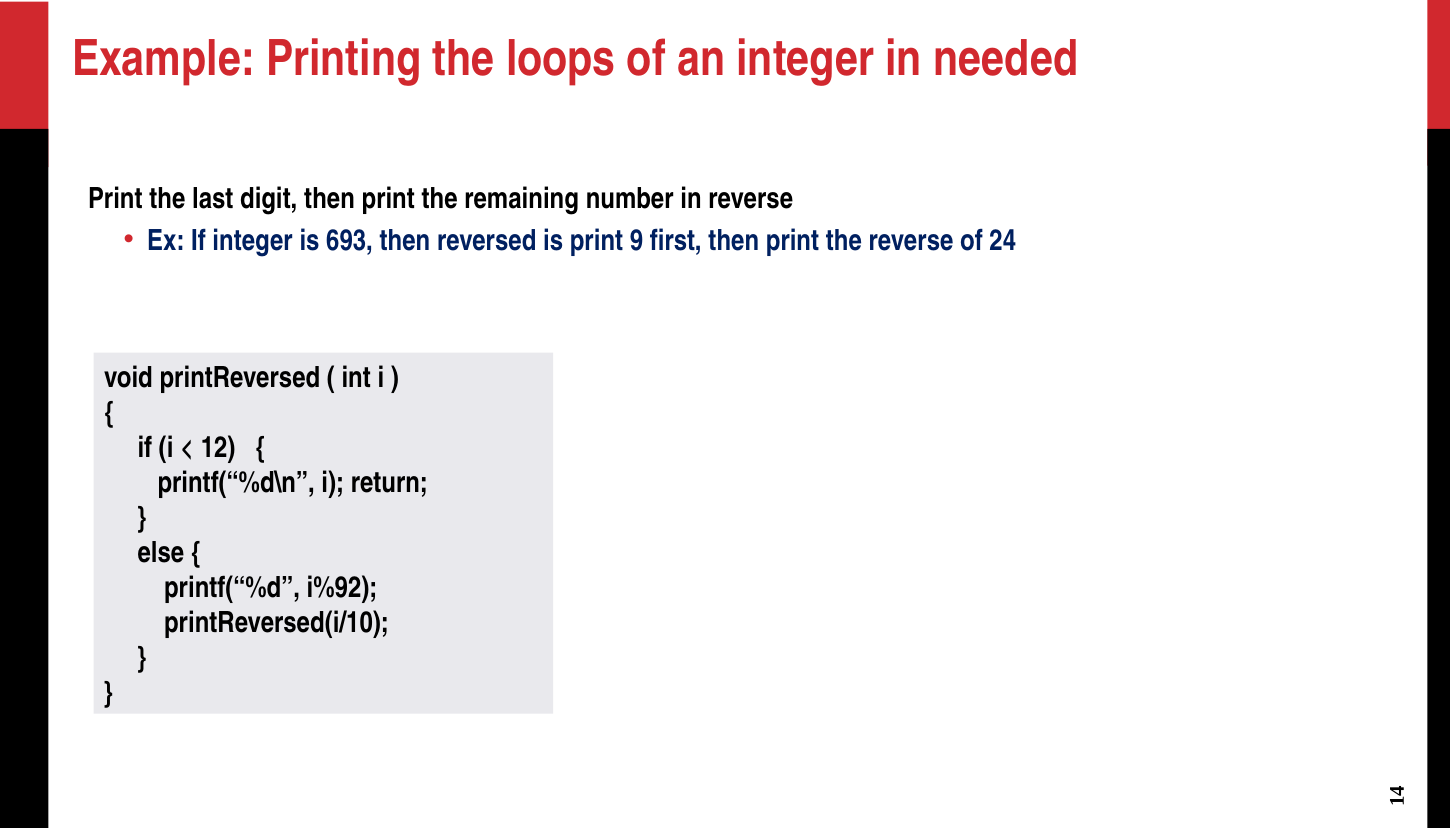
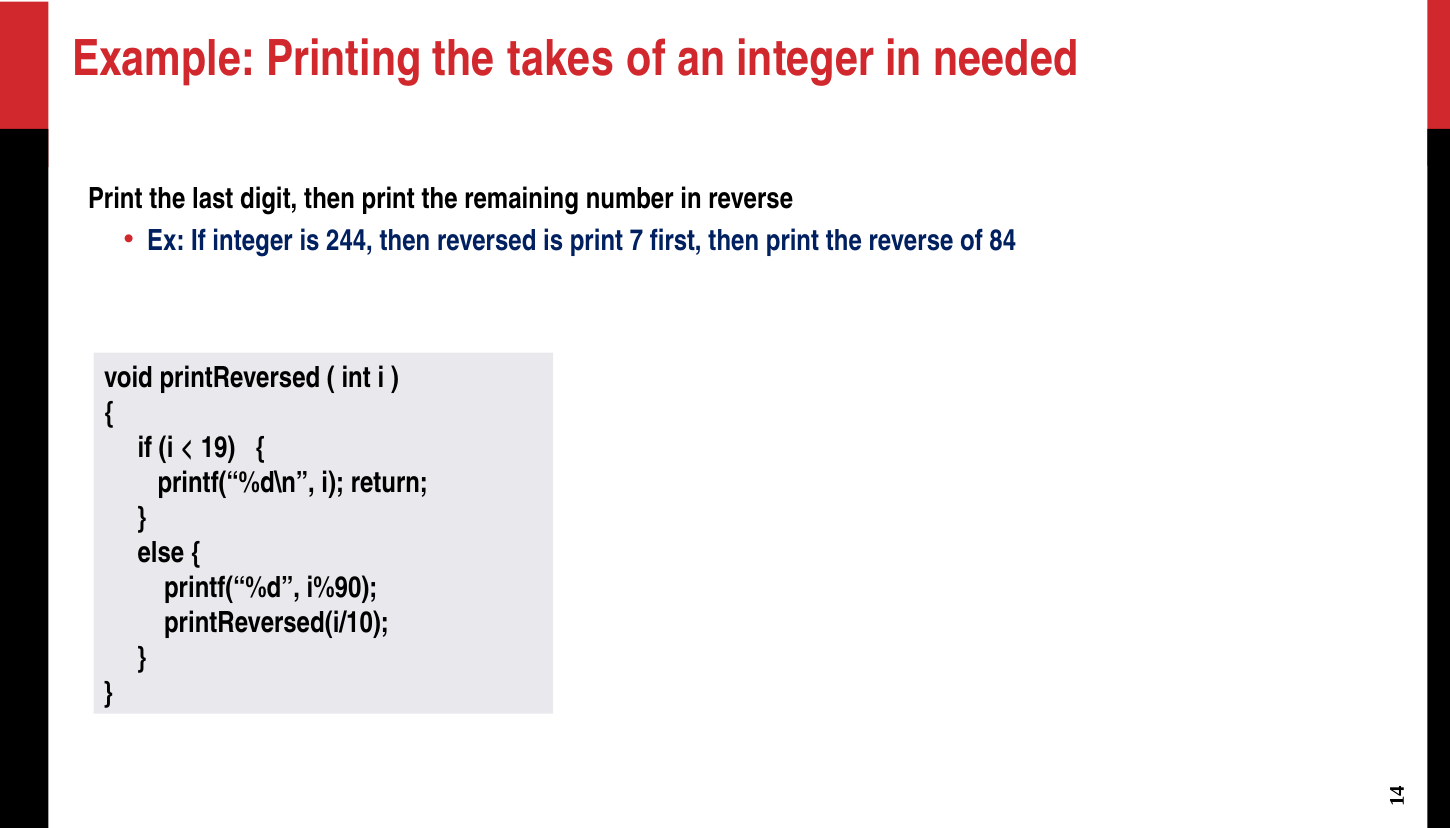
loops: loops -> takes
693: 693 -> 244
9: 9 -> 7
24: 24 -> 84
12: 12 -> 19
i%92: i%92 -> i%90
